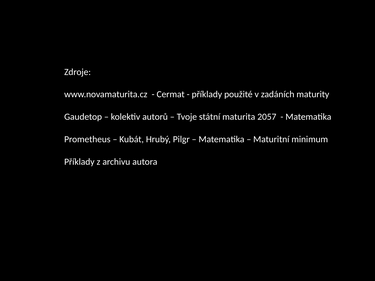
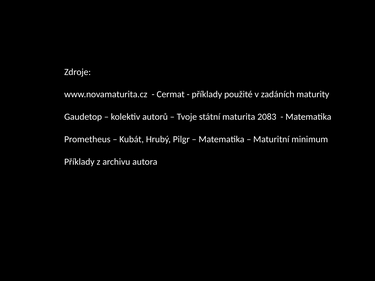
2057: 2057 -> 2083
